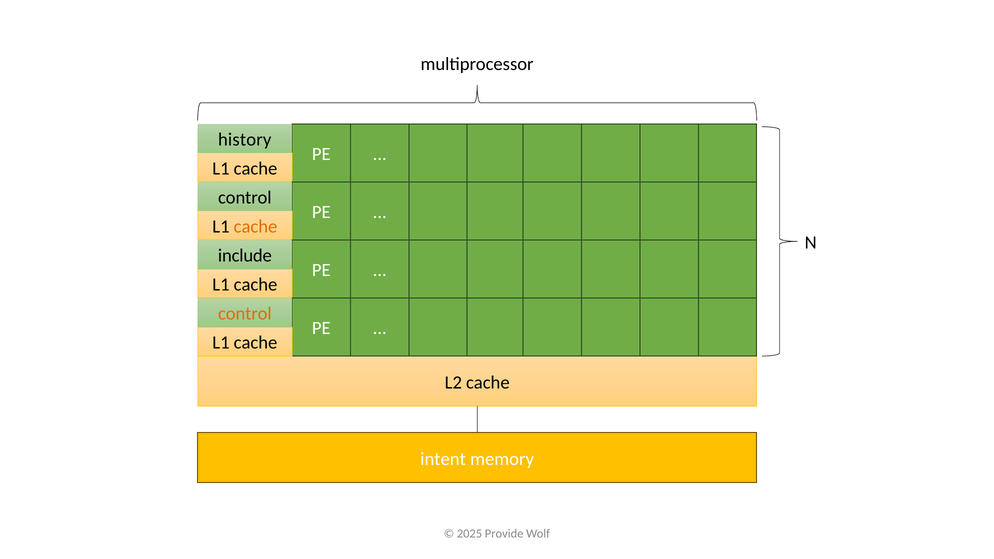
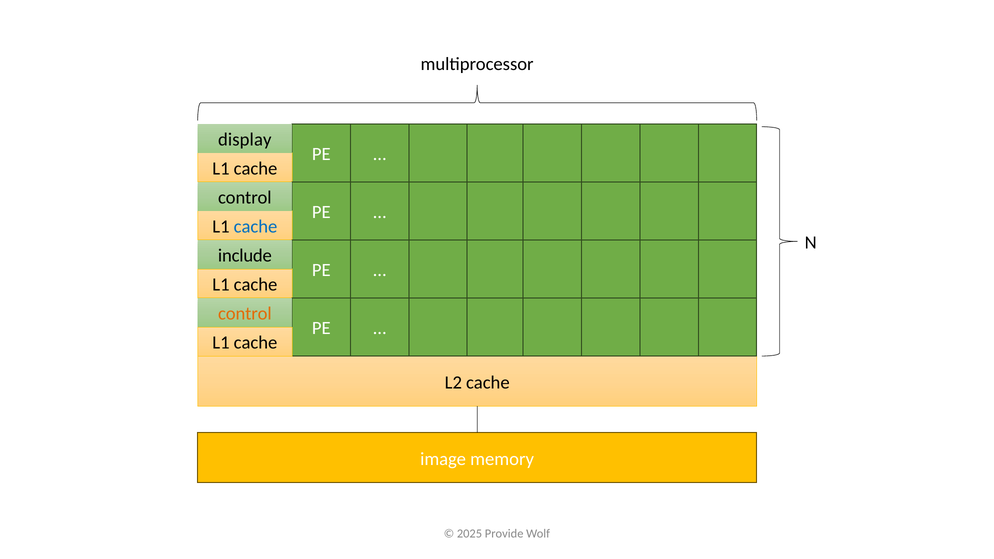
history: history -> display
cache at (256, 227) colour: orange -> blue
intent: intent -> image
